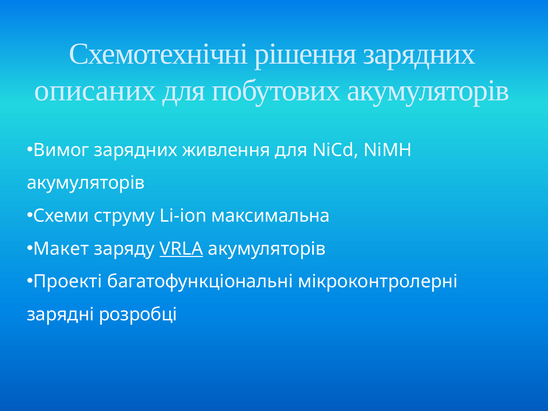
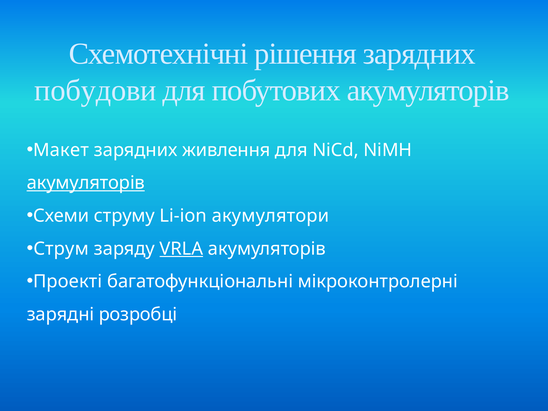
описаних: описаних -> побудови
Вимог: Вимог -> Макет
акумуляторів at (86, 183) underline: none -> present
максимальна: максимальна -> акумулятори
Макет: Макет -> Струм
